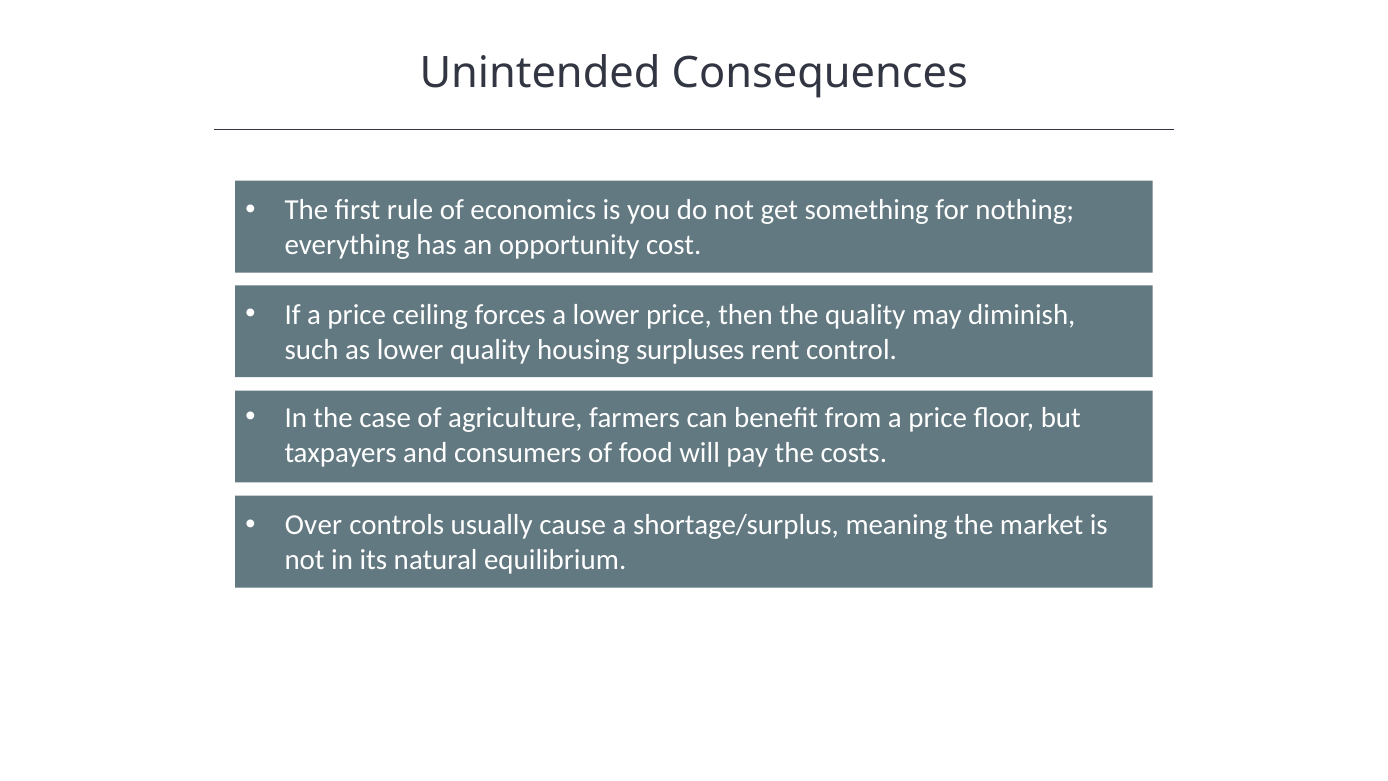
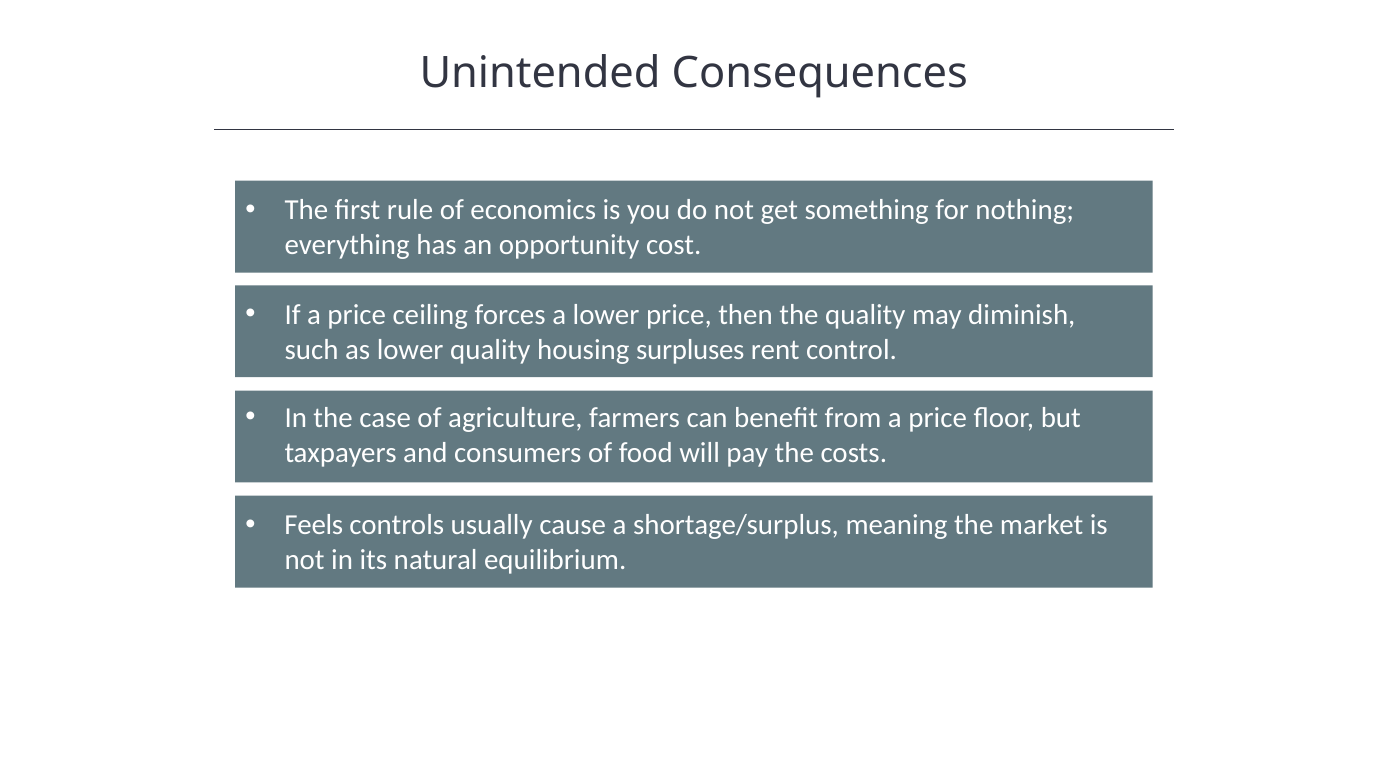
Over: Over -> Feels
